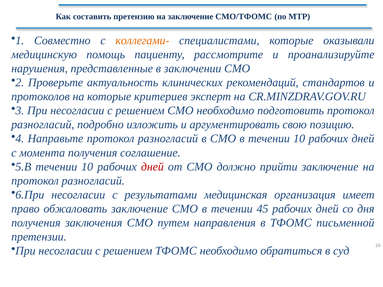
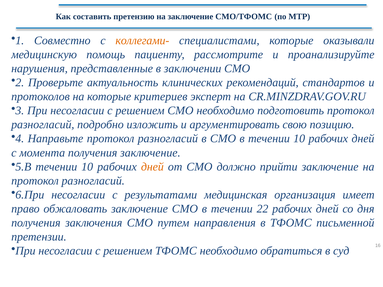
получения соглашение: соглашение -> заключение
дней at (152, 167) colour: red -> orange
45: 45 -> 22
